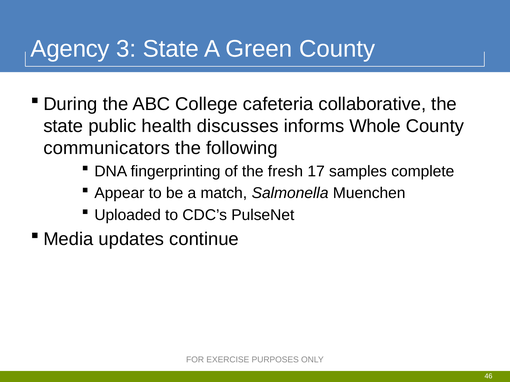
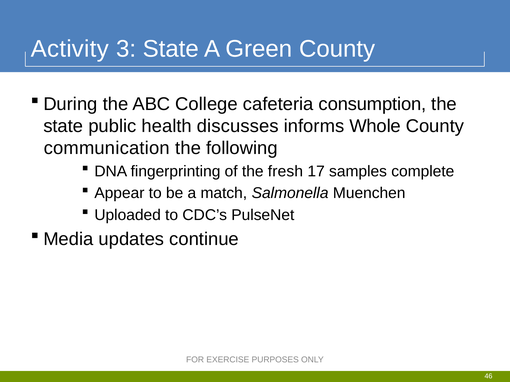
Agency: Agency -> Activity
collaborative: collaborative -> consumption
communicators: communicators -> communication
